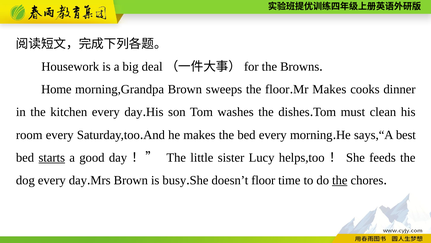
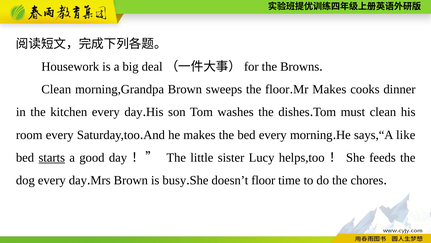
Home at (56, 89): Home -> Clean
best: best -> like
the at (340, 180) underline: present -> none
